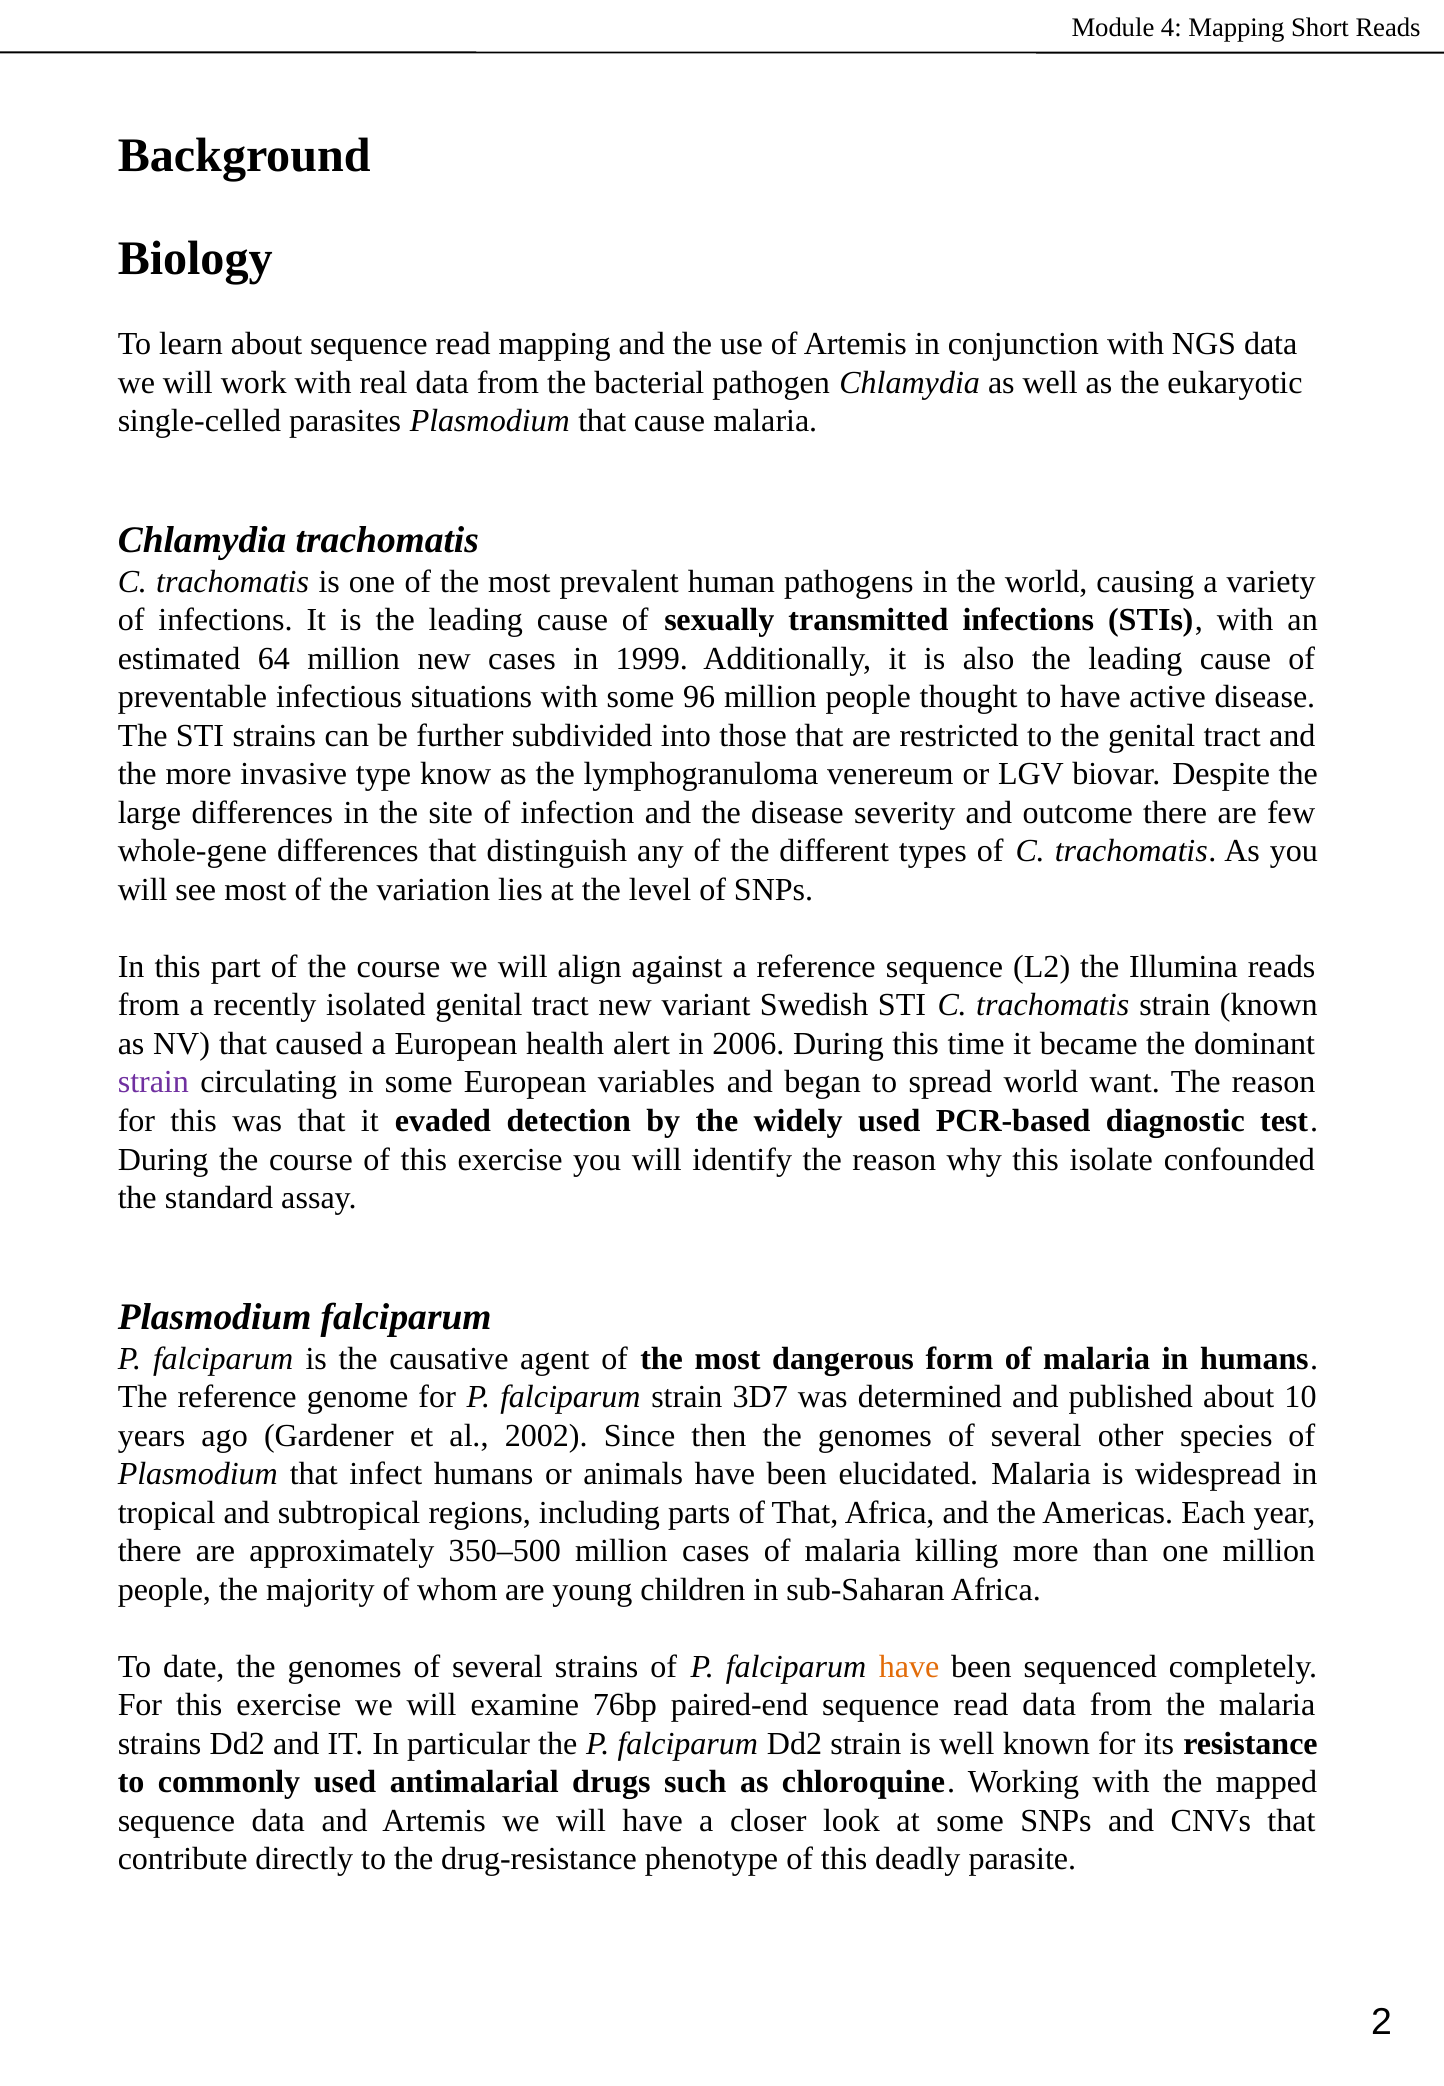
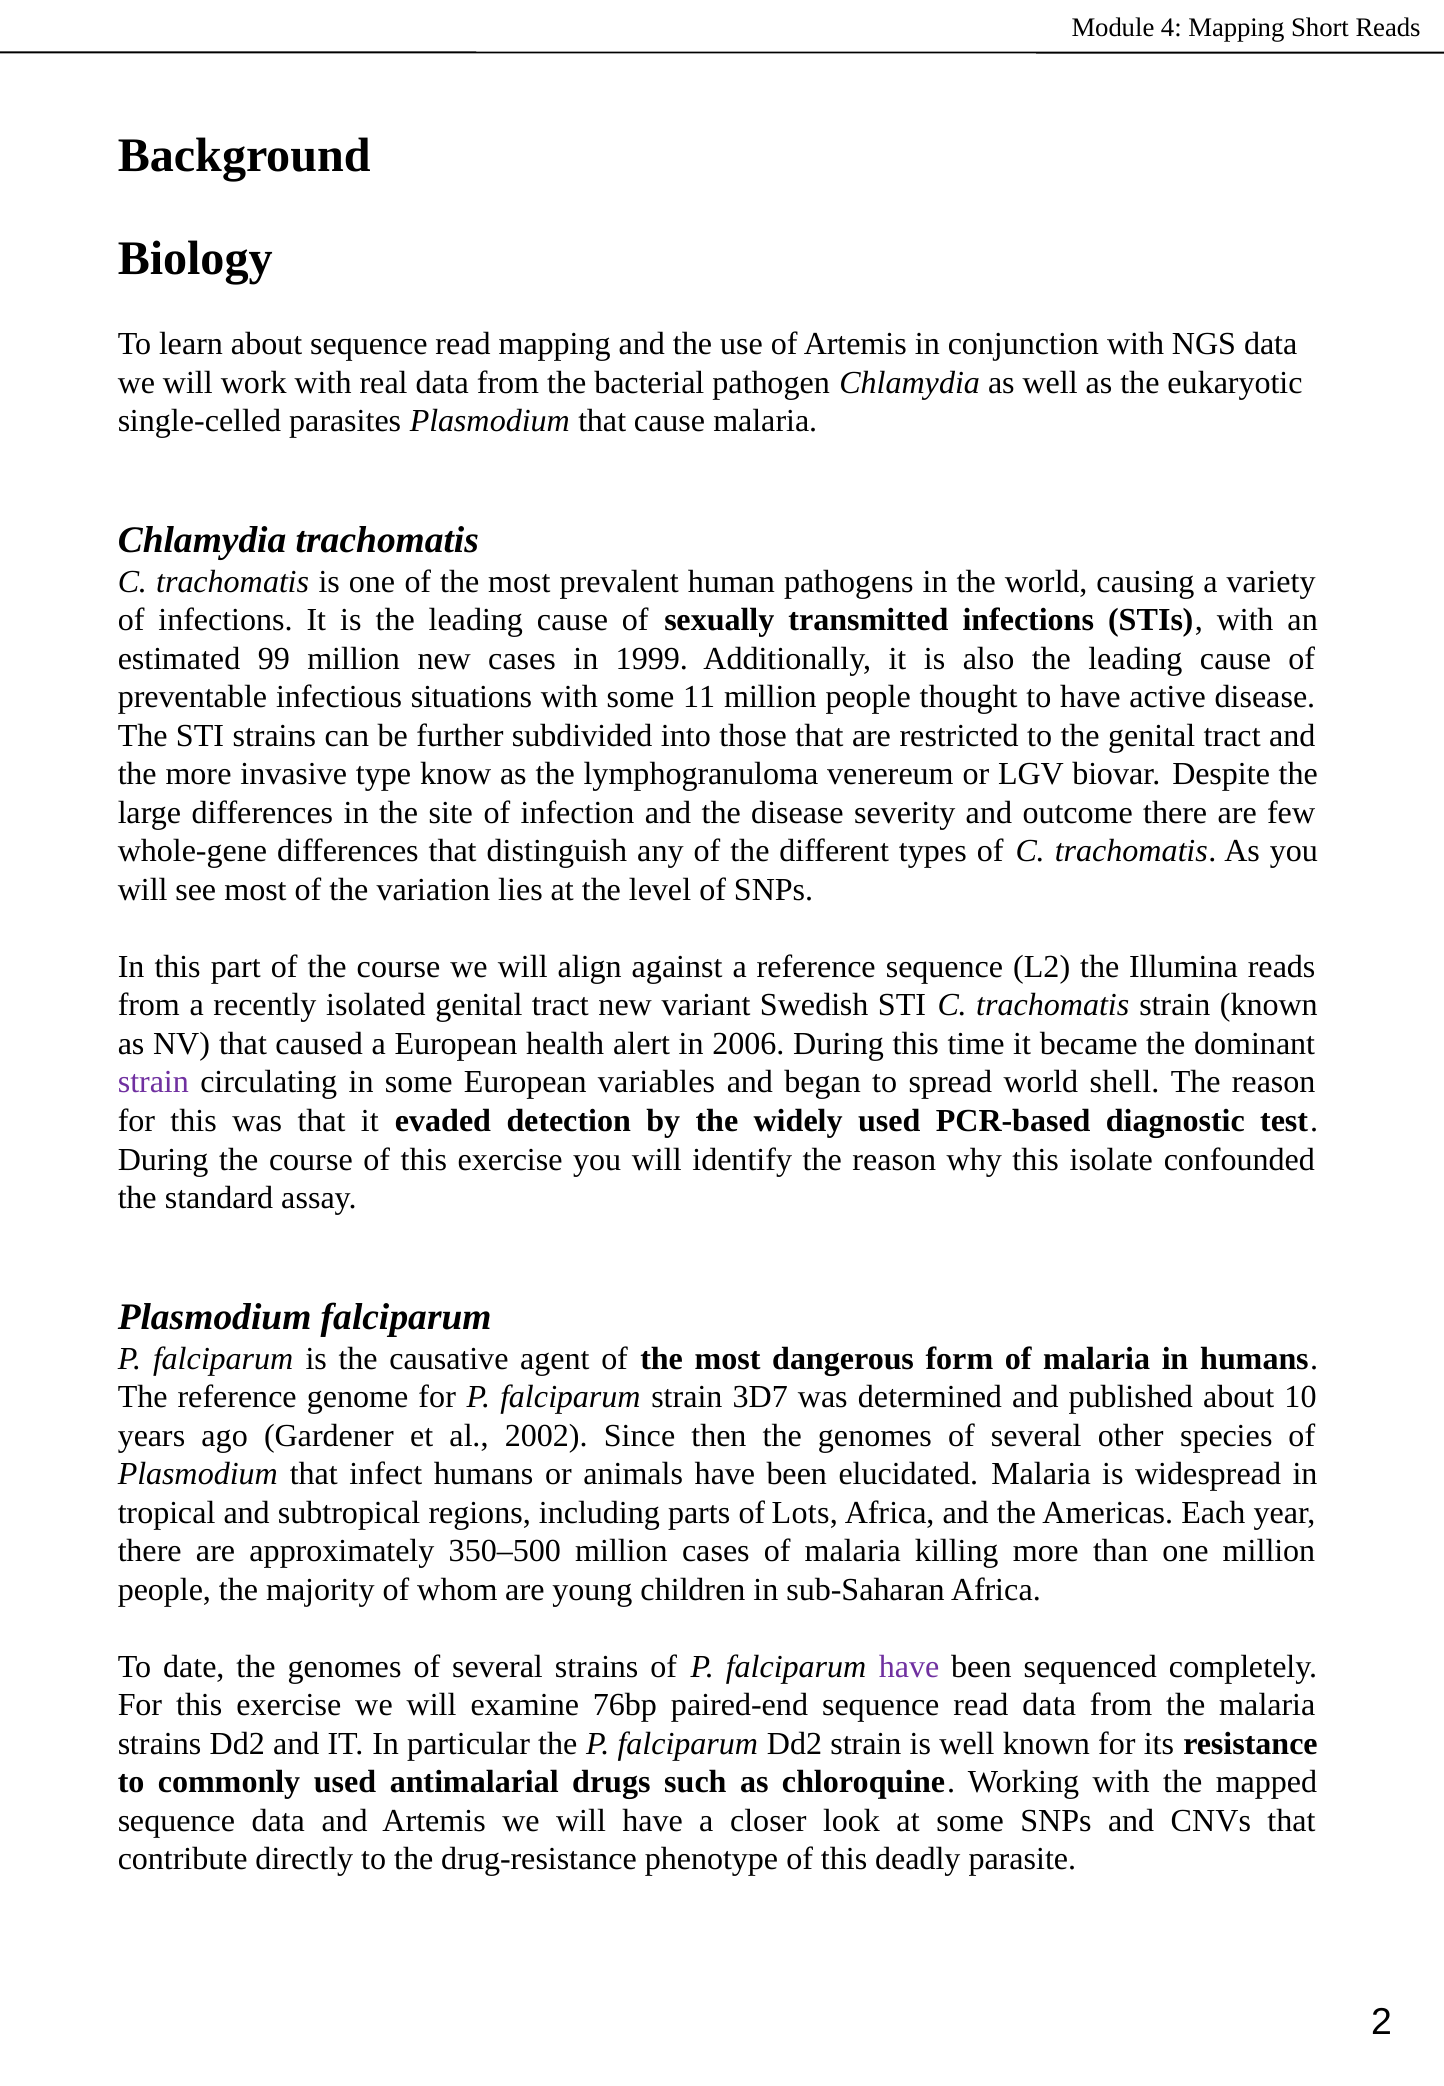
64: 64 -> 99
96: 96 -> 11
want: want -> shell
of That: That -> Lots
have at (909, 1666) colour: orange -> purple
